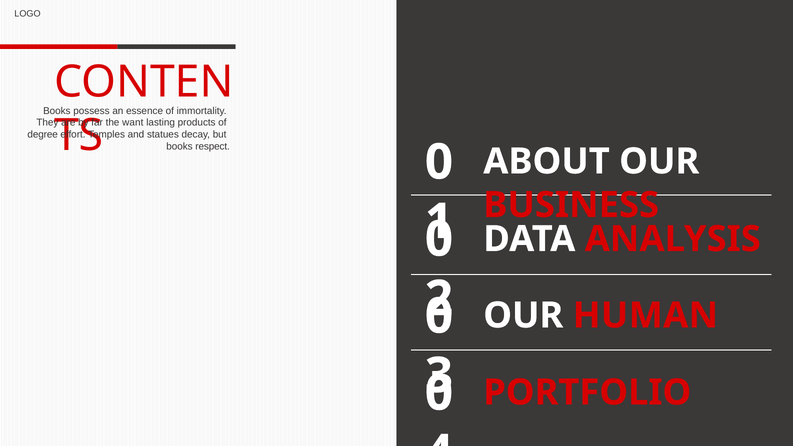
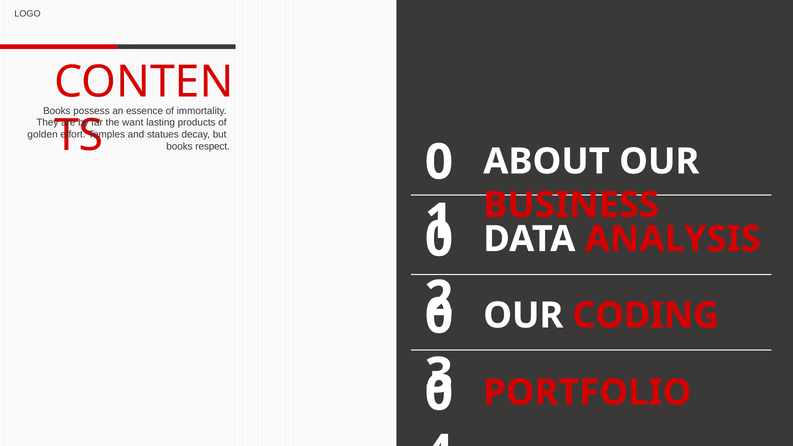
degree: degree -> golden
HUMAN: HUMAN -> CODING
